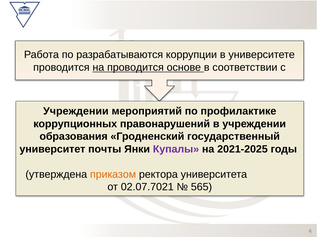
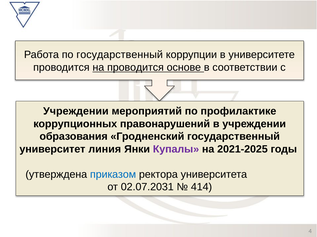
по разрабатываются: разрабатываются -> государственный
почты: почты -> линия
приказом colour: orange -> blue
02.07.7021: 02.07.7021 -> 02.07.2031
565: 565 -> 414
